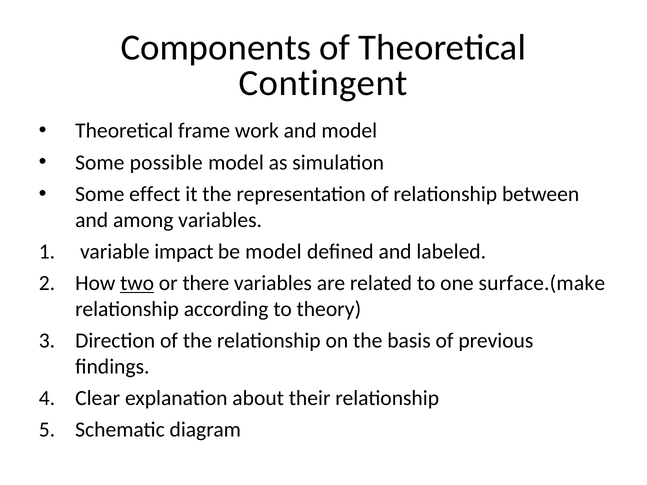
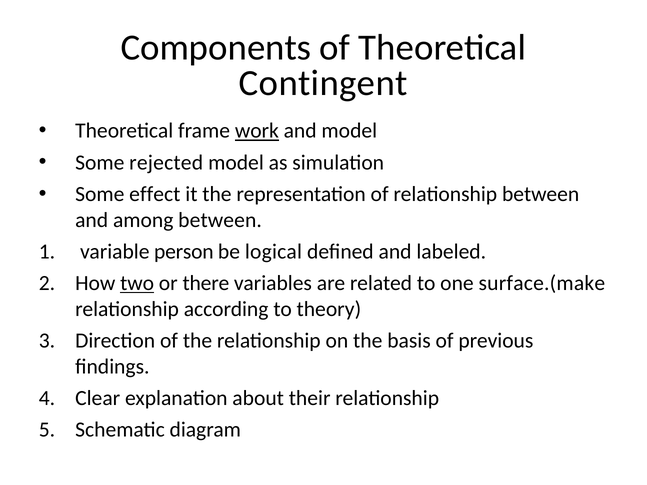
work underline: none -> present
possible: possible -> rejected
among variables: variables -> between
impact: impact -> person
be model: model -> logical
